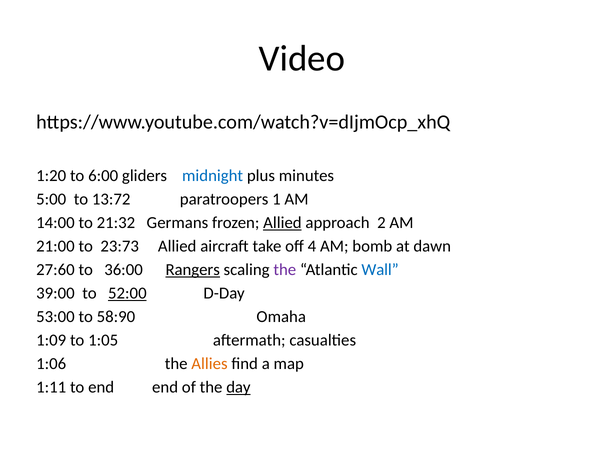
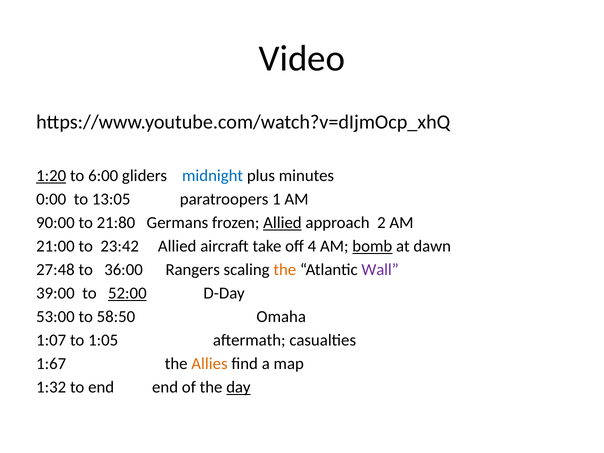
1:20 underline: none -> present
5:00: 5:00 -> 0:00
13:72: 13:72 -> 13:05
14:00: 14:00 -> 90:00
21:32: 21:32 -> 21:80
23:73: 23:73 -> 23:42
bomb underline: none -> present
27:60: 27:60 -> 27:48
Rangers underline: present -> none
the at (285, 270) colour: purple -> orange
Wall colour: blue -> purple
58:90: 58:90 -> 58:50
1:09: 1:09 -> 1:07
1:06: 1:06 -> 1:67
1:11: 1:11 -> 1:32
